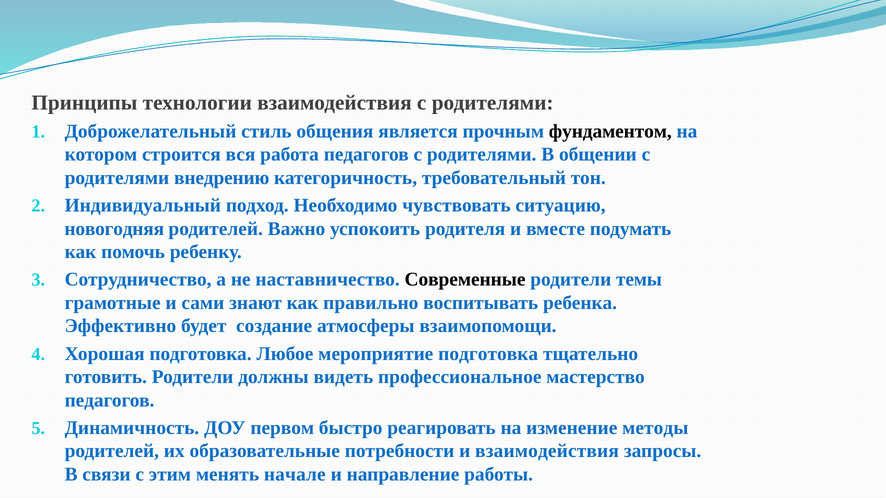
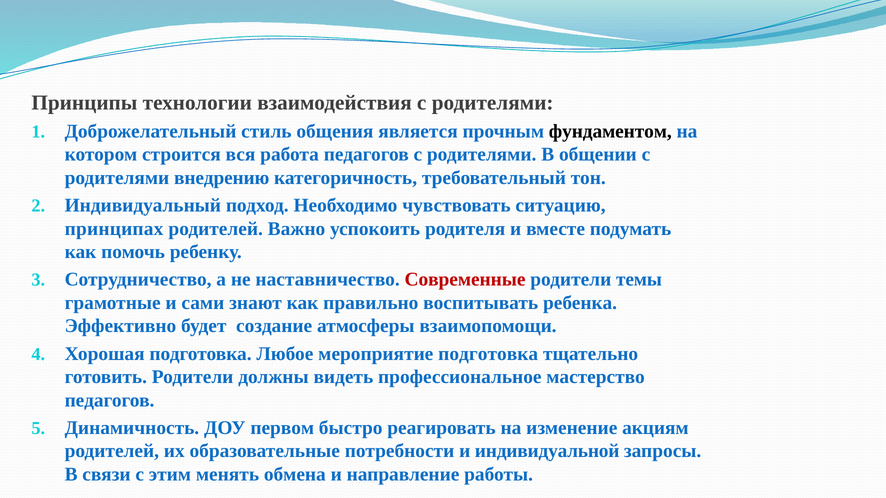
новогодняя: новогодняя -> принципах
Современные colour: black -> red
методы: методы -> акциям
и взаимодействия: взаимодействия -> индивидуальной
начале: начале -> обмена
